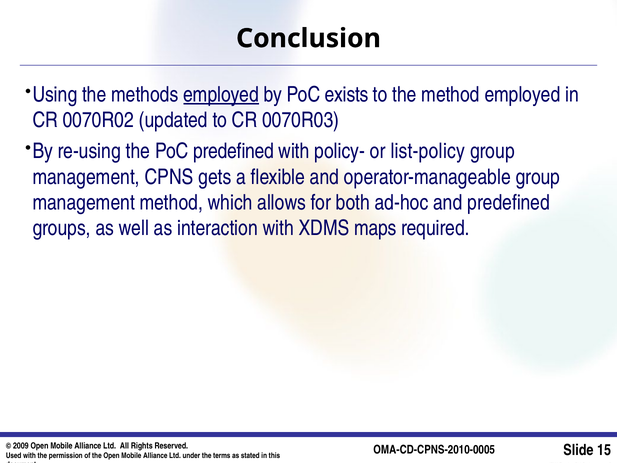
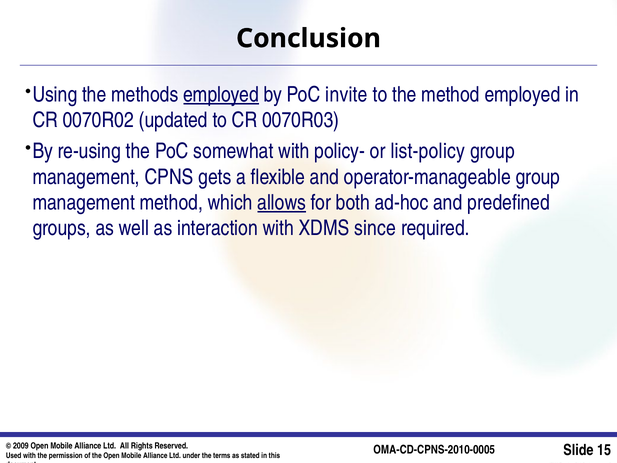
exists: exists -> invite
PoC predefined: predefined -> somewhat
allows underline: none -> present
maps: maps -> since
